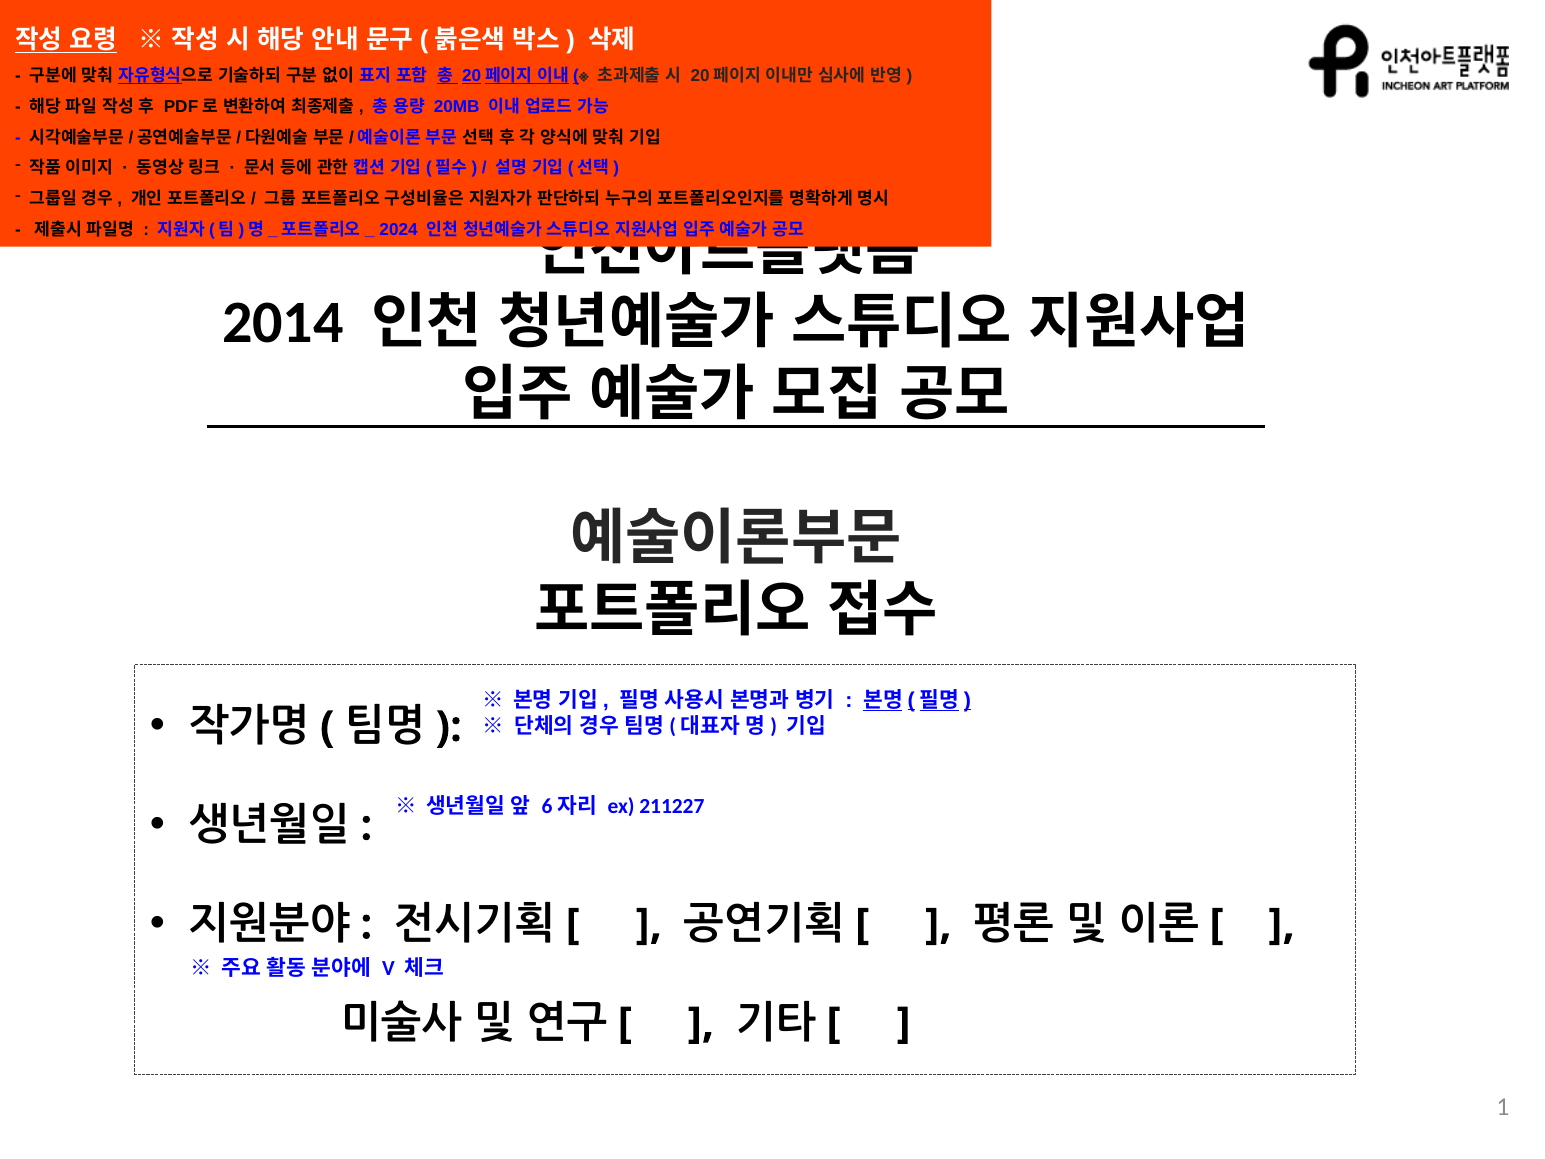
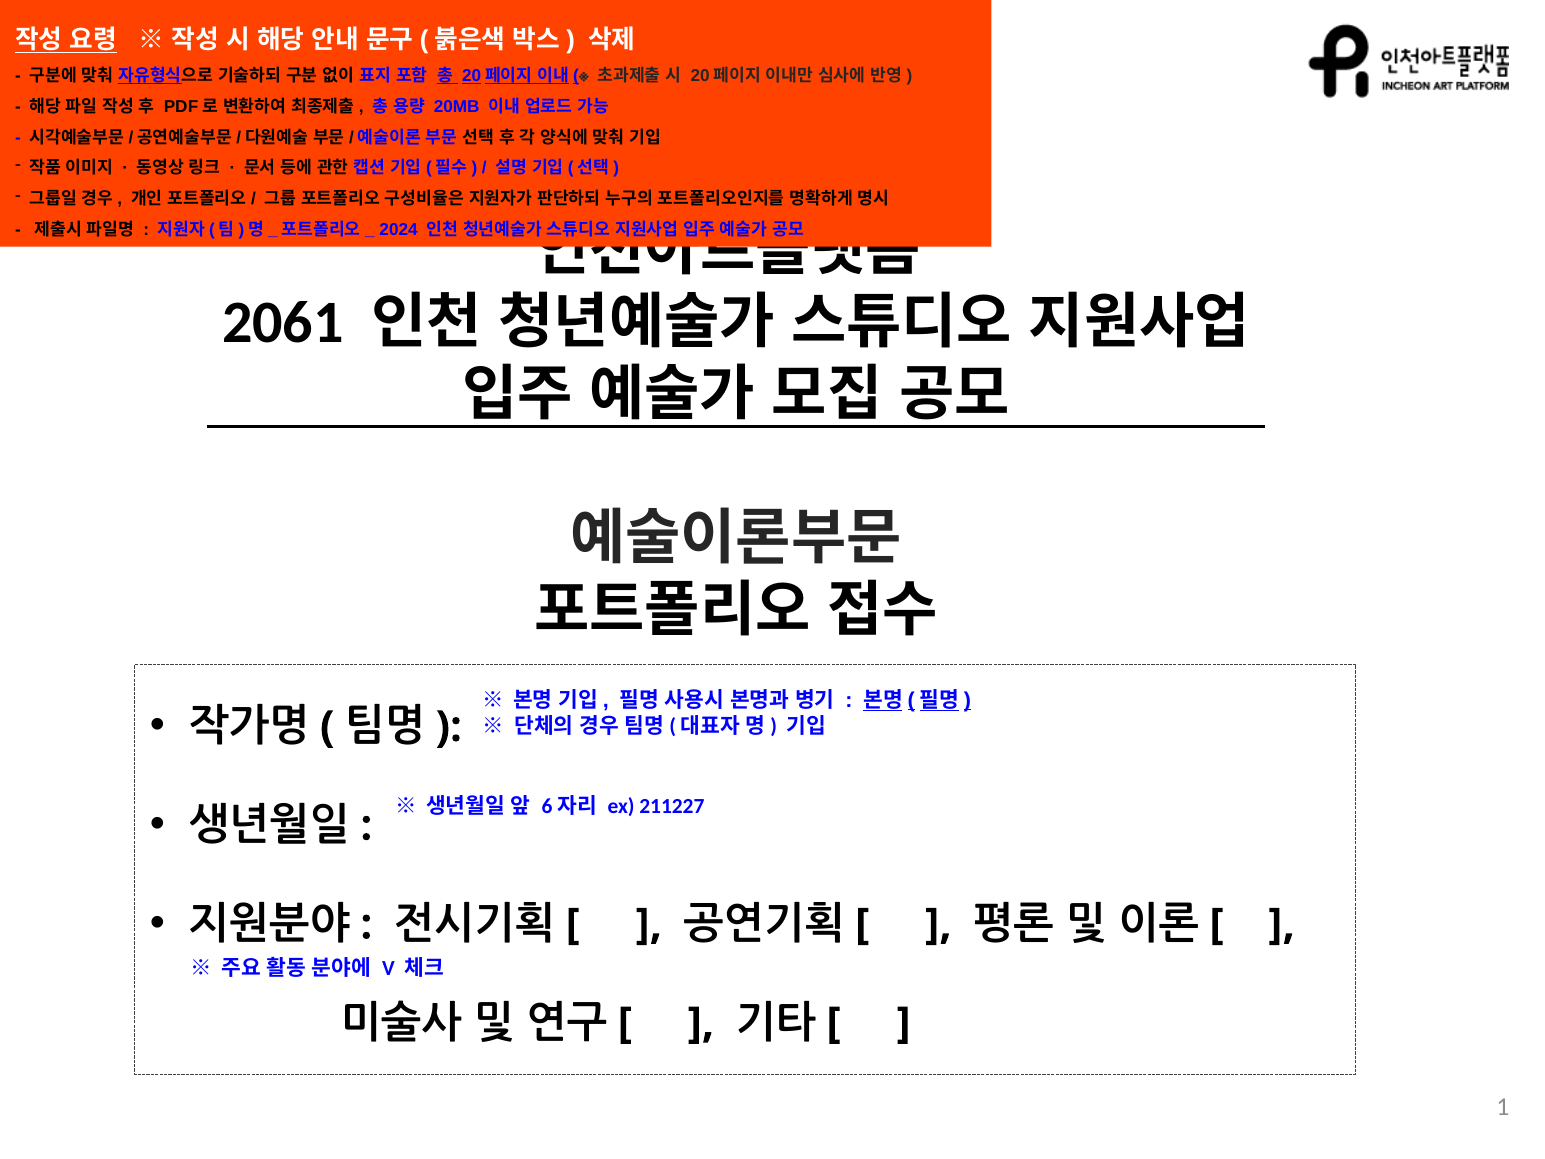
2014: 2014 -> 2061
